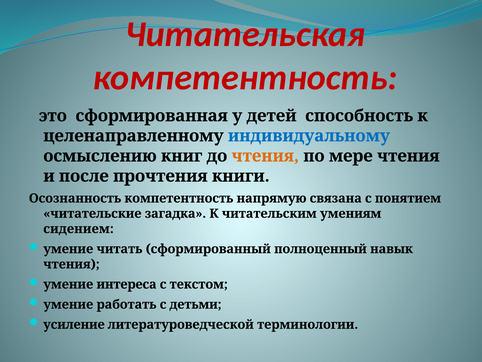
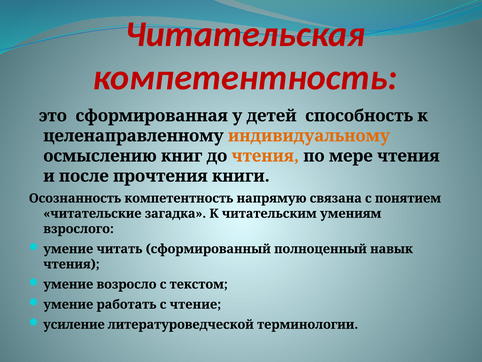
индивидуальному colour: blue -> orange
сидением: сидением -> взрослого
интереса: интереса -> возросло
детьми: детьми -> чтение
